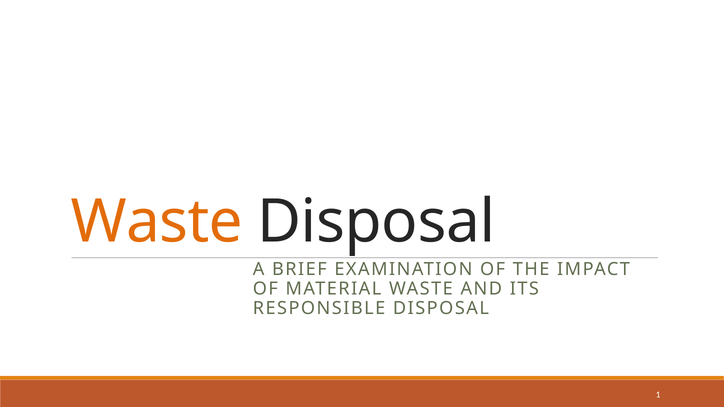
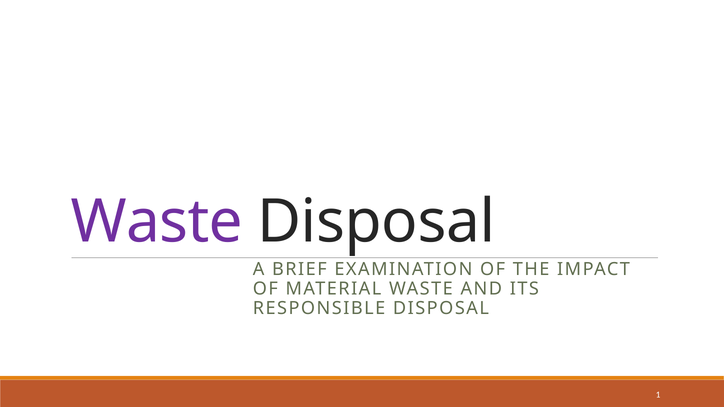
Waste at (157, 222) colour: orange -> purple
